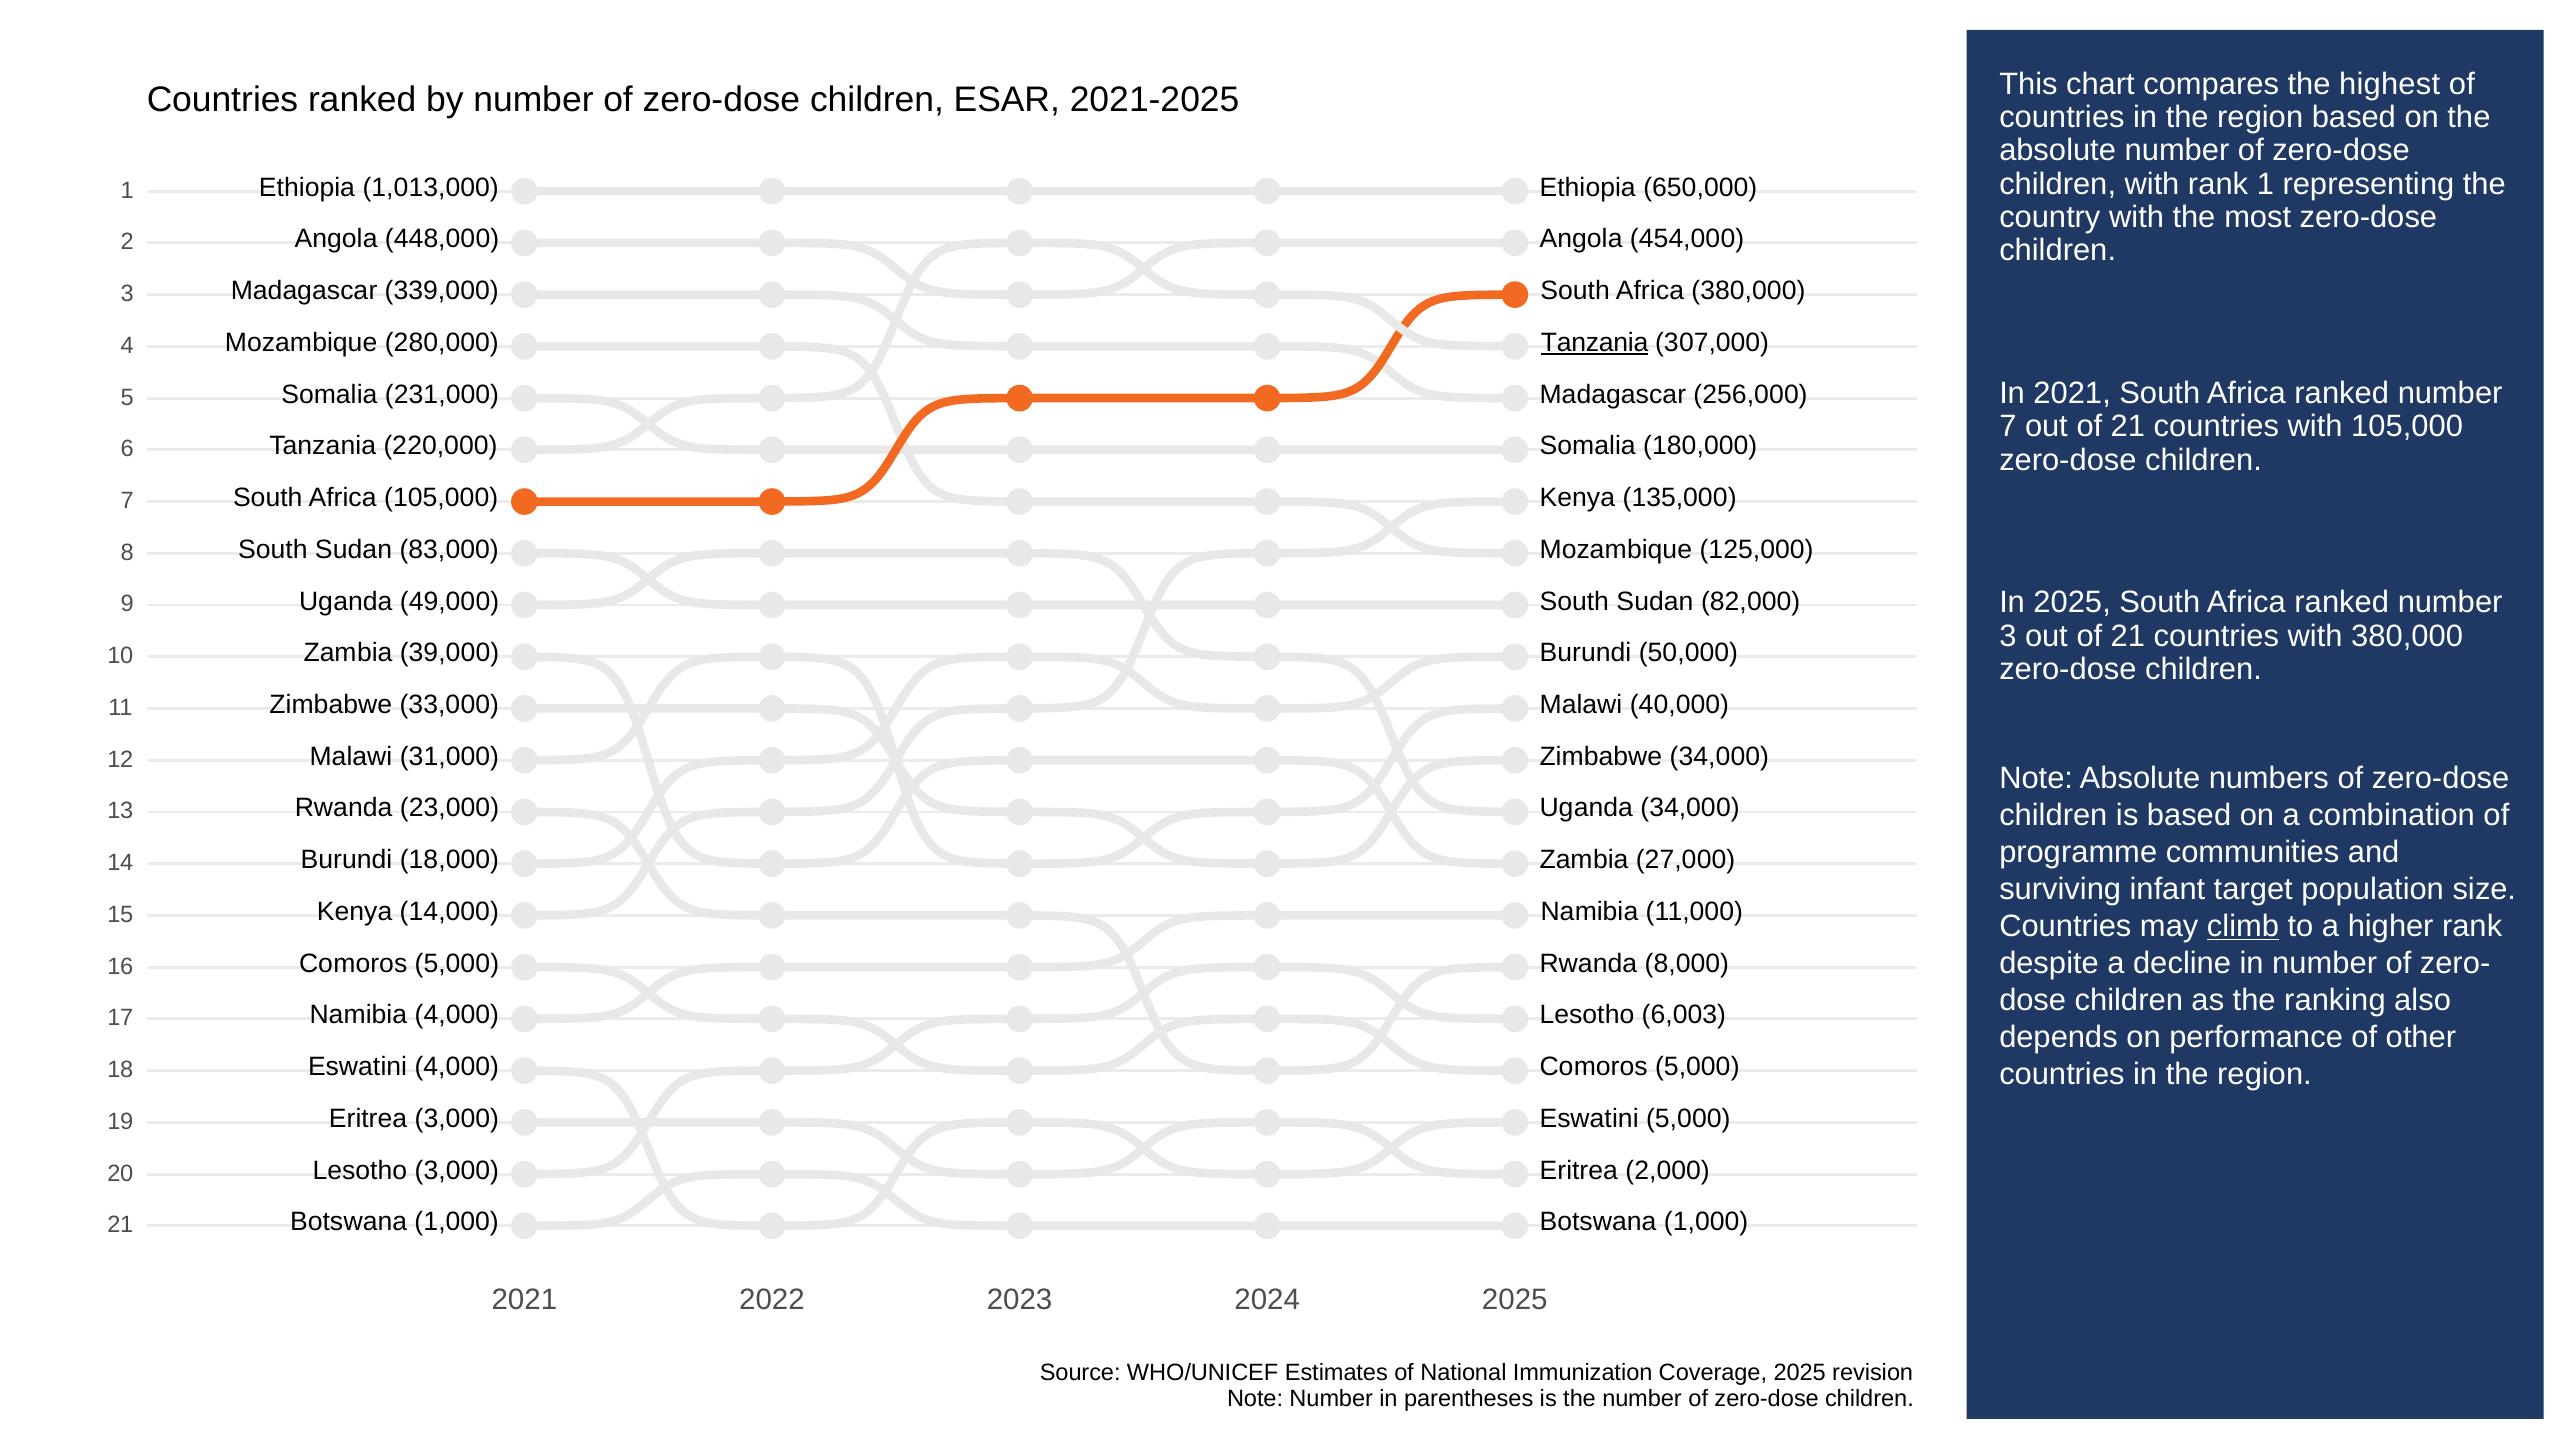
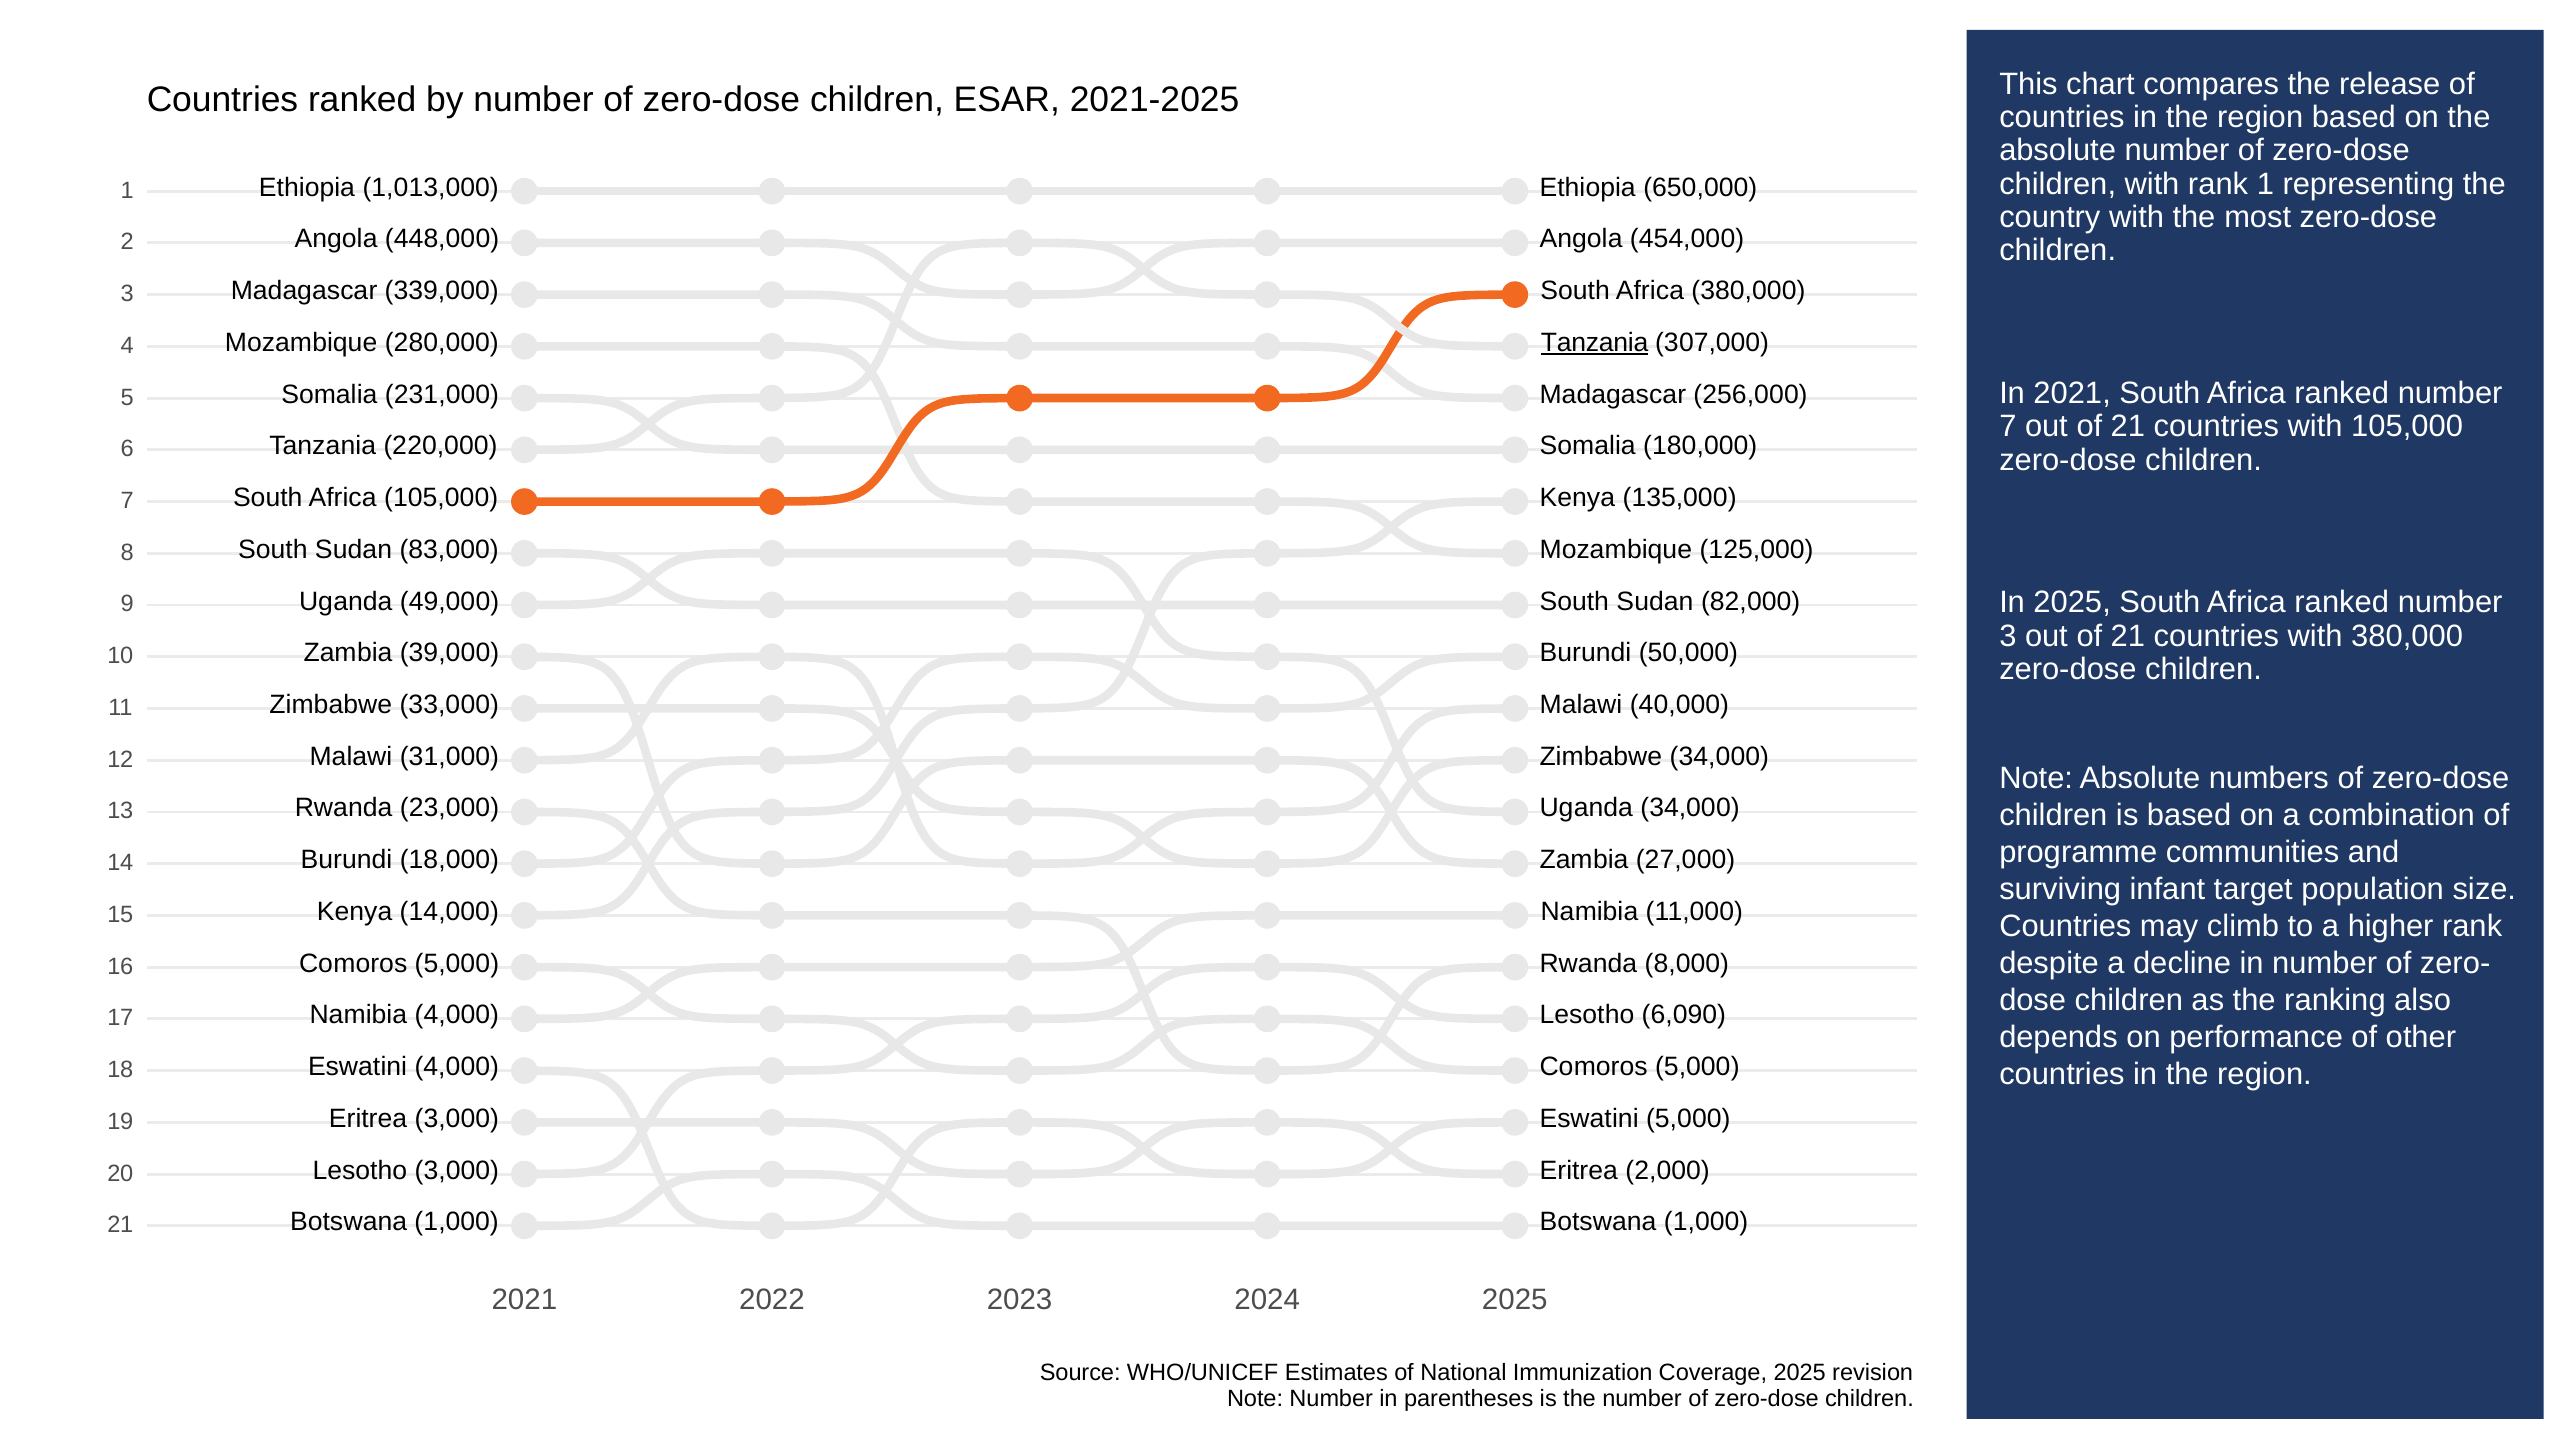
highest: highest -> release
climb underline: present -> none
6,003: 6,003 -> 6,090
